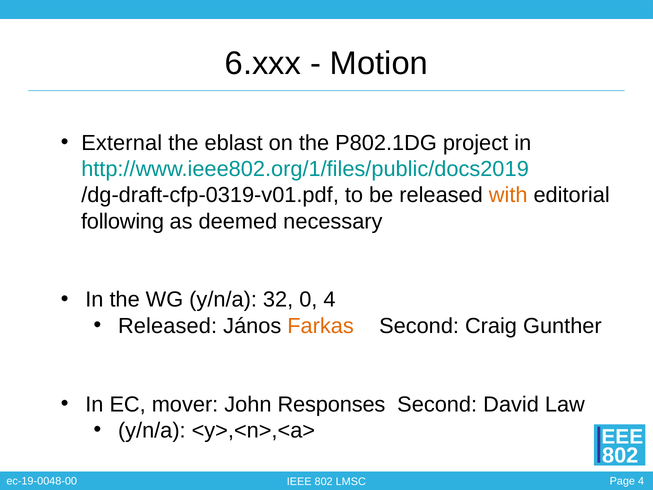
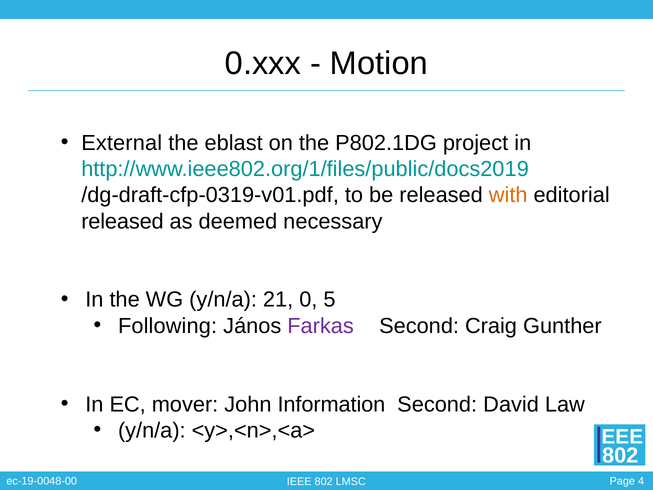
6.xxx: 6.xxx -> 0.xxx
following at (123, 221): following -> released
32: 32 -> 21
0 4: 4 -> 5
Released at (168, 326): Released -> Following
Farkas colour: orange -> purple
Responses: Responses -> Information
